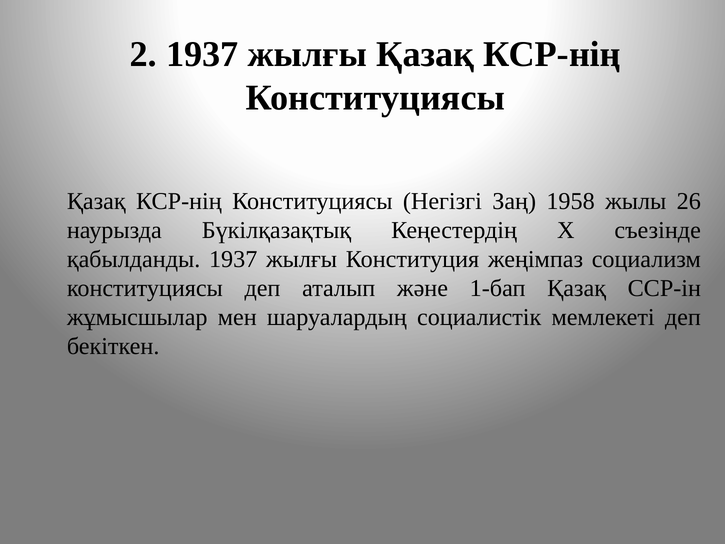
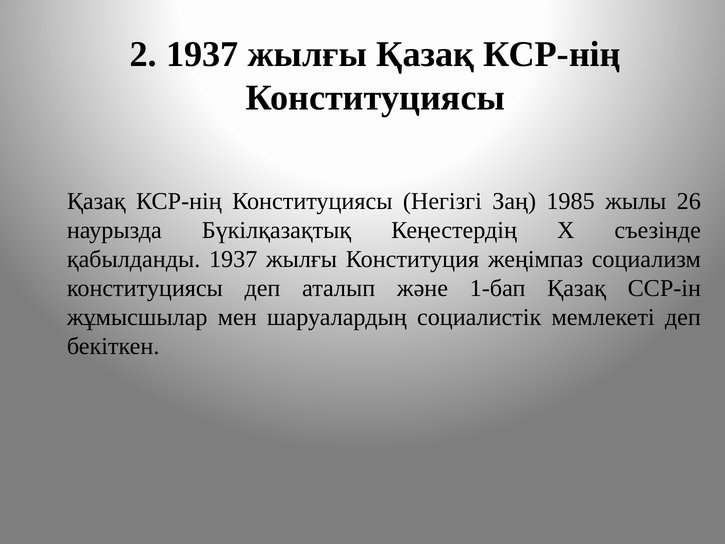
1958: 1958 -> 1985
